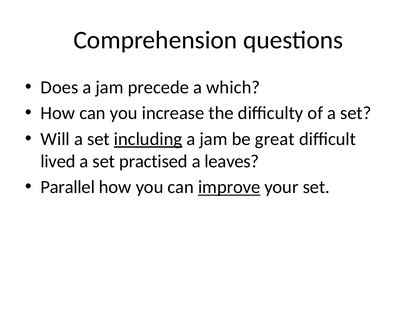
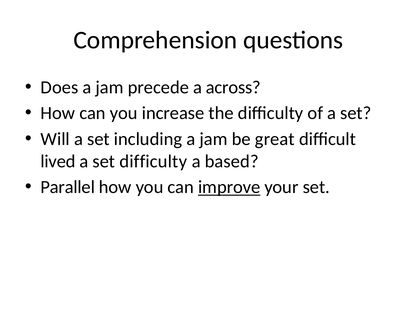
which: which -> across
including underline: present -> none
set practised: practised -> difficulty
leaves: leaves -> based
